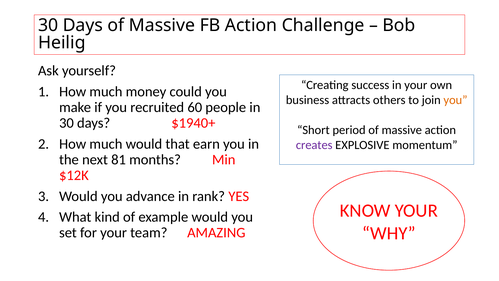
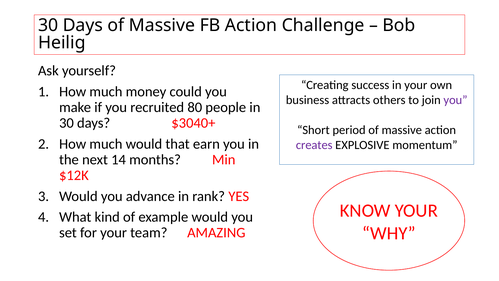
you at (455, 100) colour: orange -> purple
60: 60 -> 80
$1940+: $1940+ -> $3040+
81: 81 -> 14
